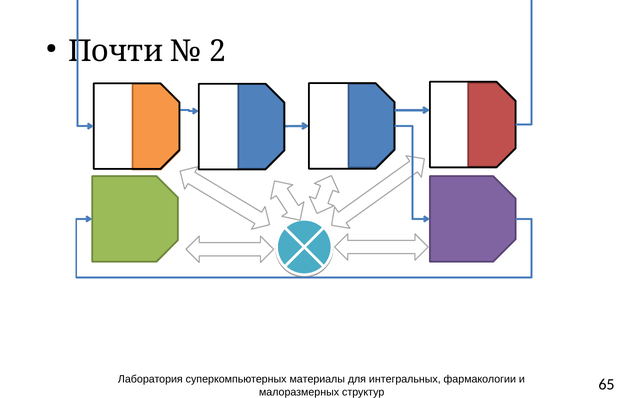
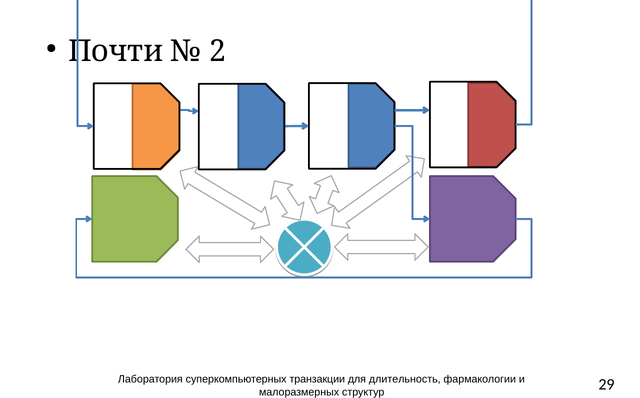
материалы: материалы -> транзакции
интегральных: интегральных -> длительность
65: 65 -> 29
